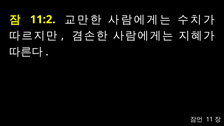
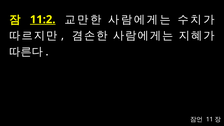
11:2 underline: none -> present
